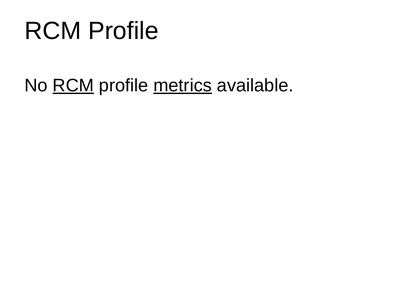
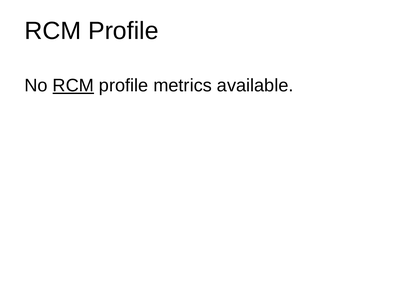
metrics underline: present -> none
